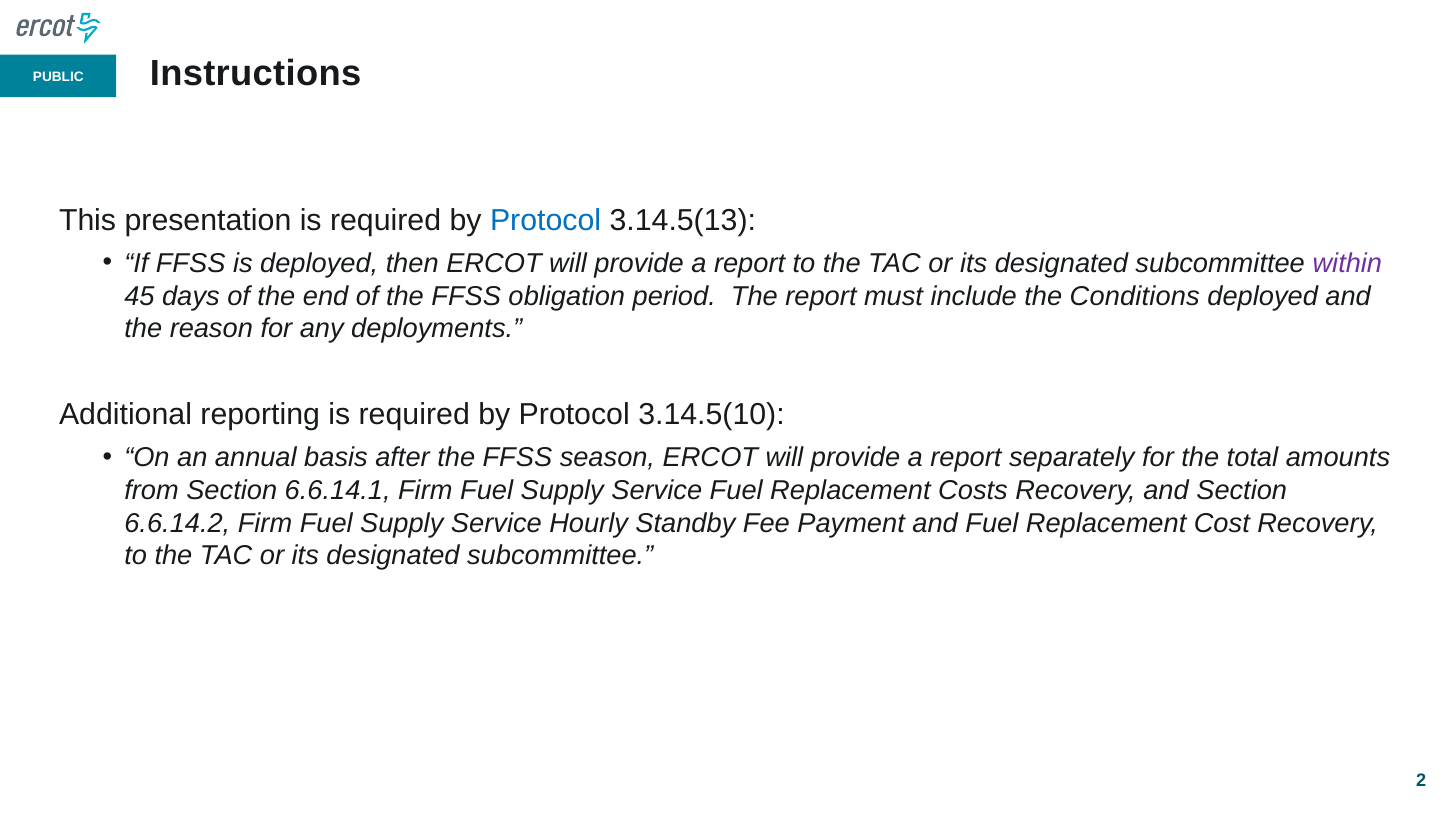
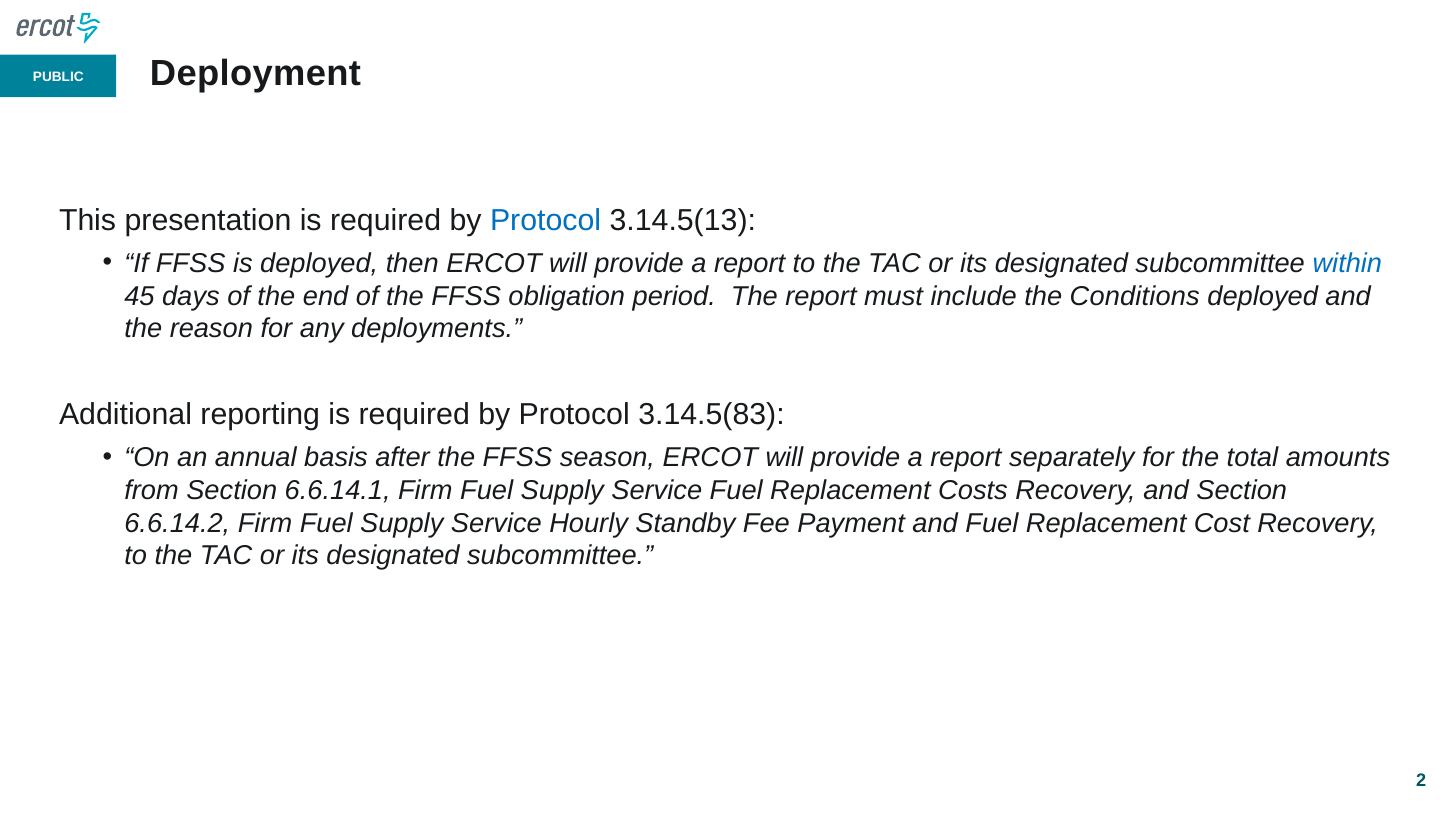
Instructions: Instructions -> Deployment
within colour: purple -> blue
3.14.5(10: 3.14.5(10 -> 3.14.5(83
